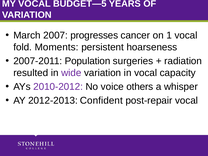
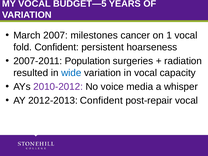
progresses: progresses -> milestones
fold Moments: Moments -> Confident
wide colour: purple -> blue
others: others -> media
